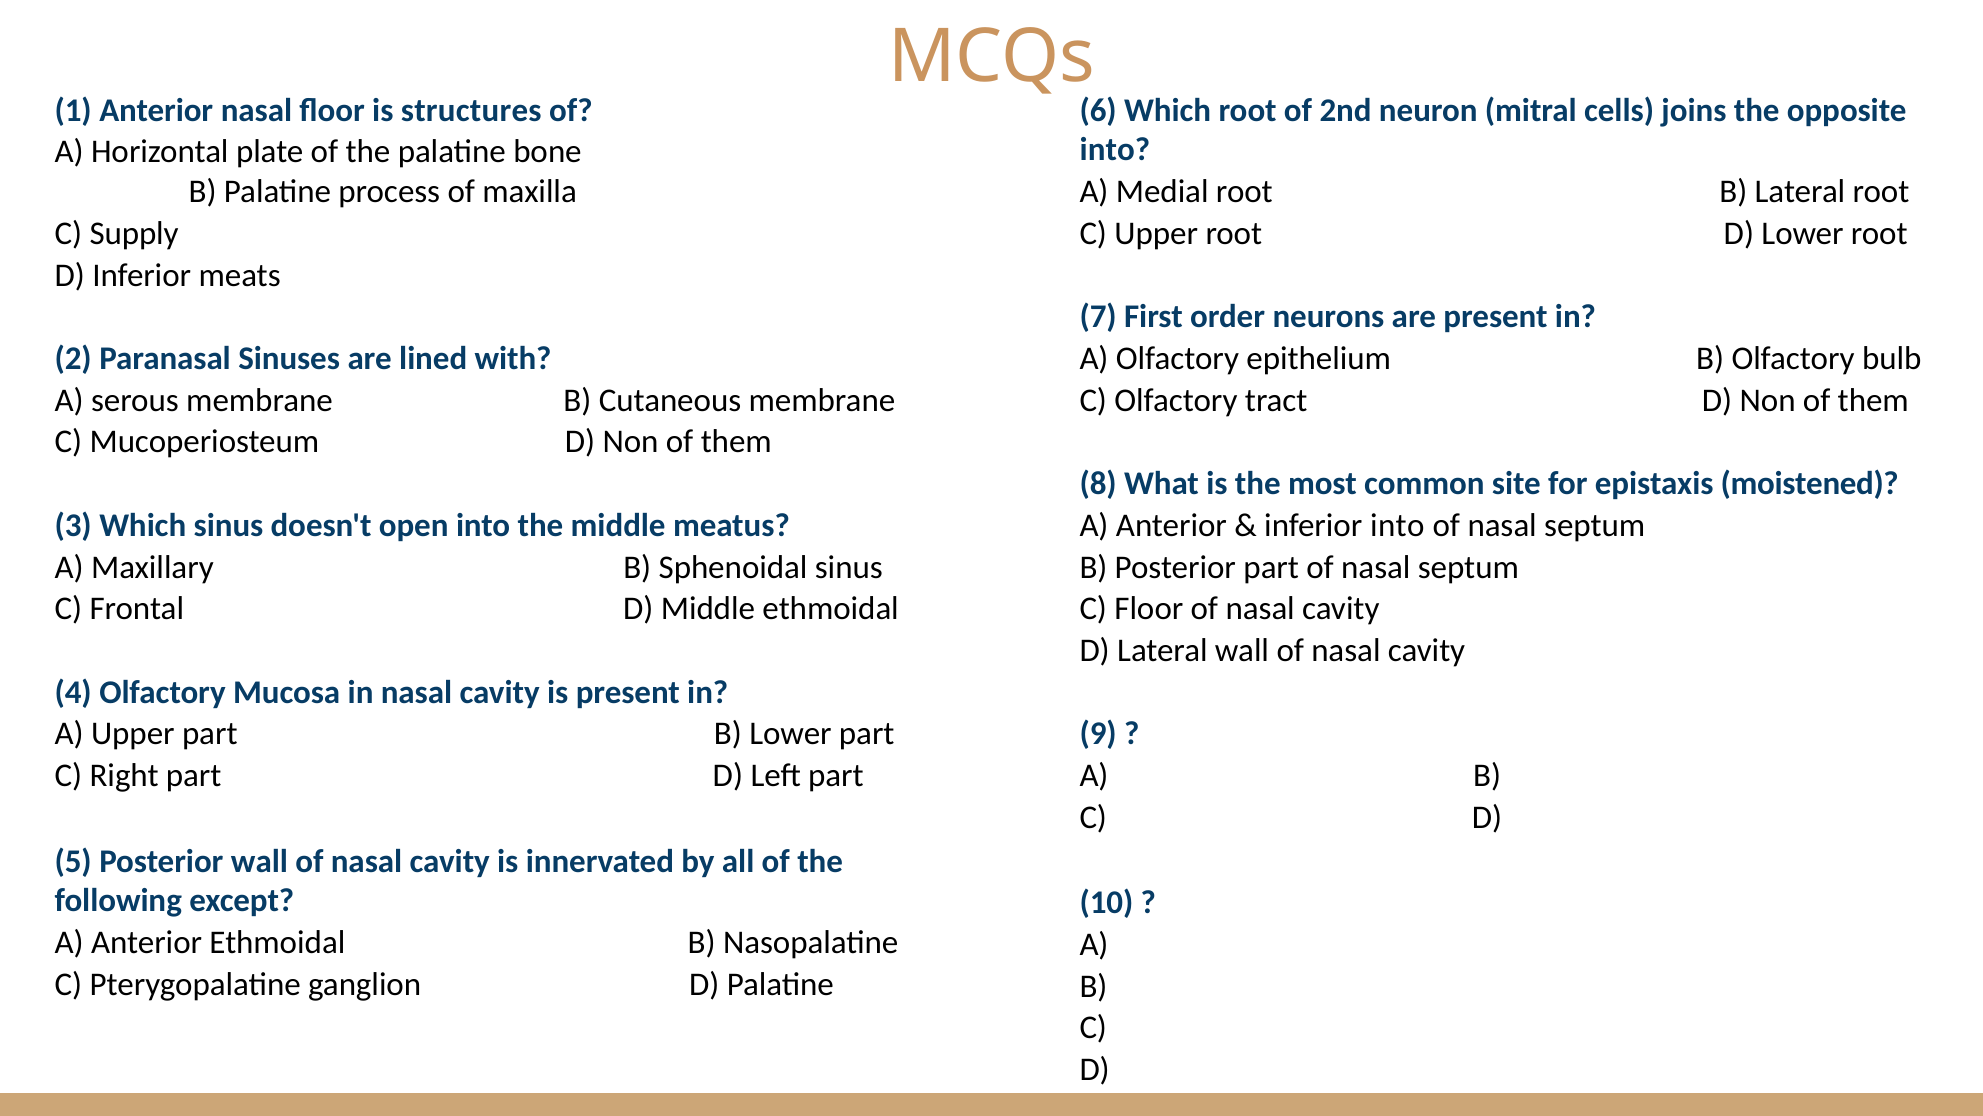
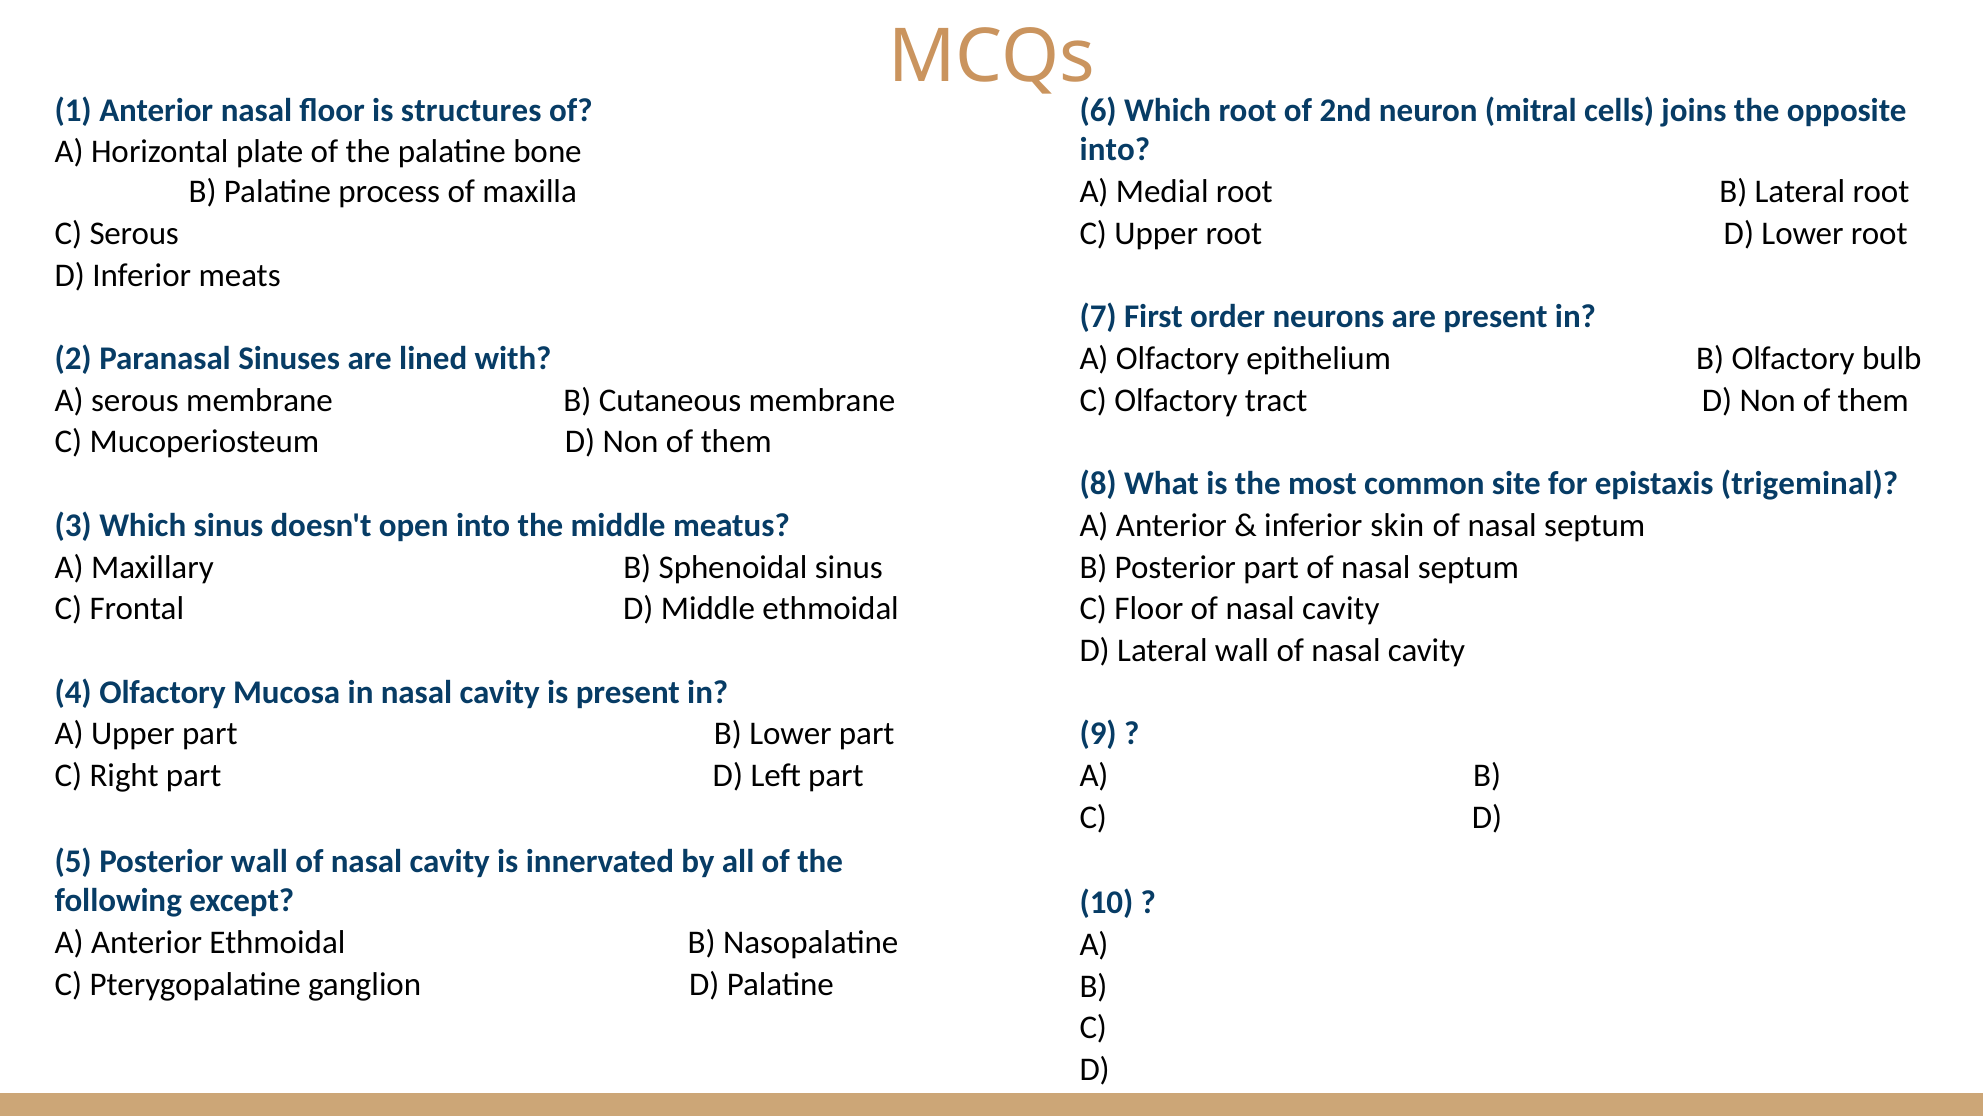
C Supply: Supply -> Serous
moistened: moistened -> trigeminal
inferior into: into -> skin
